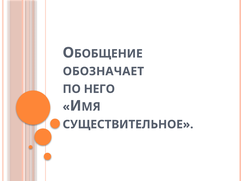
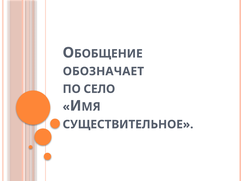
НЕГО: НЕГО -> СЕЛО
